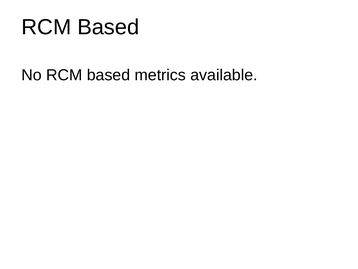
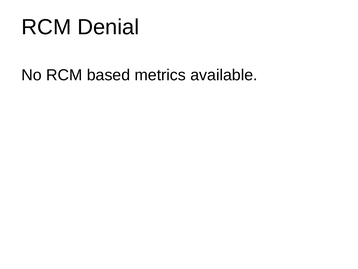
Based at (108, 27): Based -> Denial
